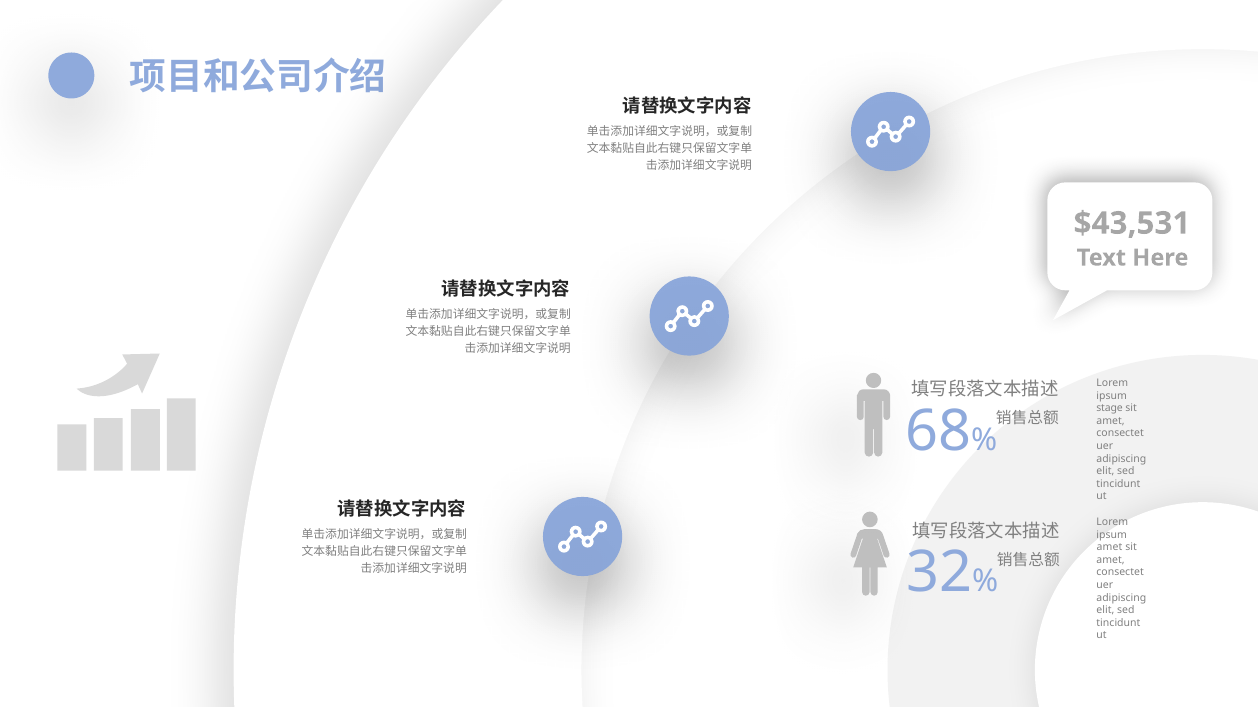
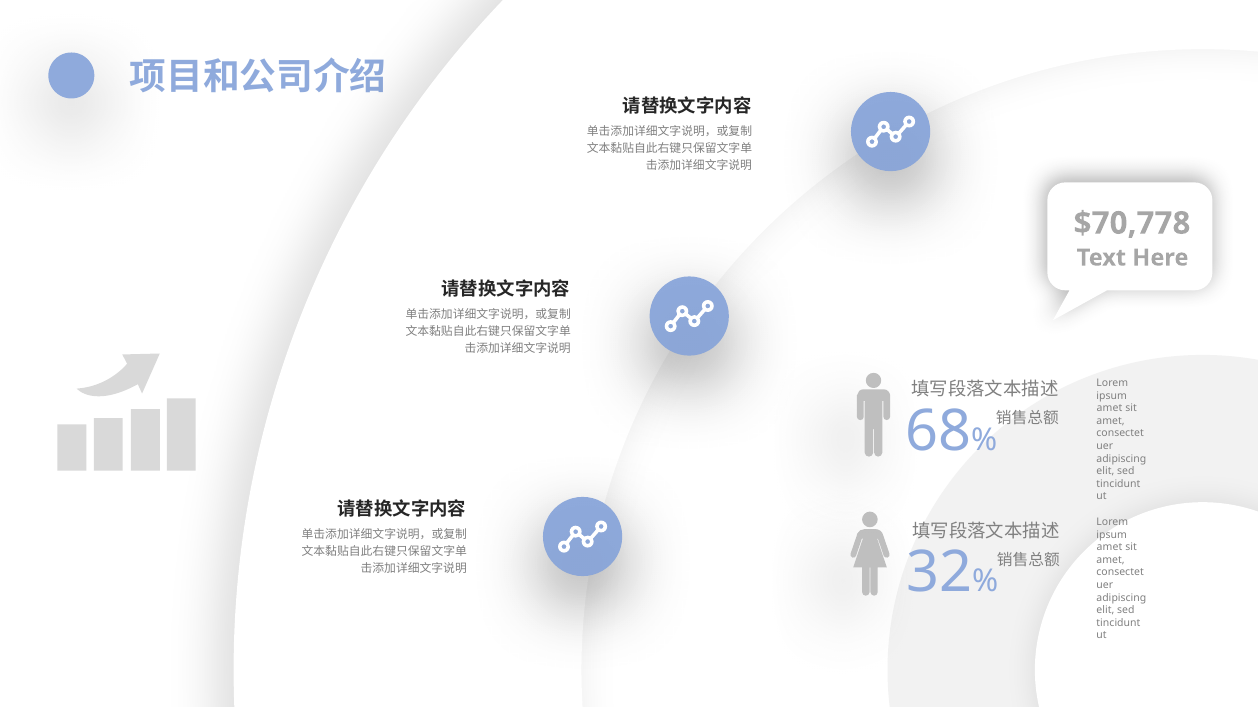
$43,531: $43,531 -> $70,778
stage at (1110, 409): stage -> amet
